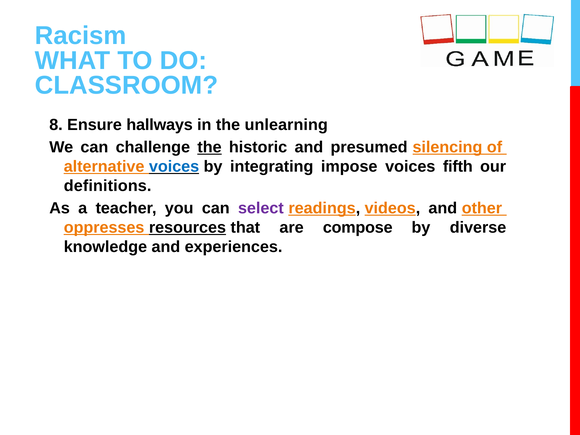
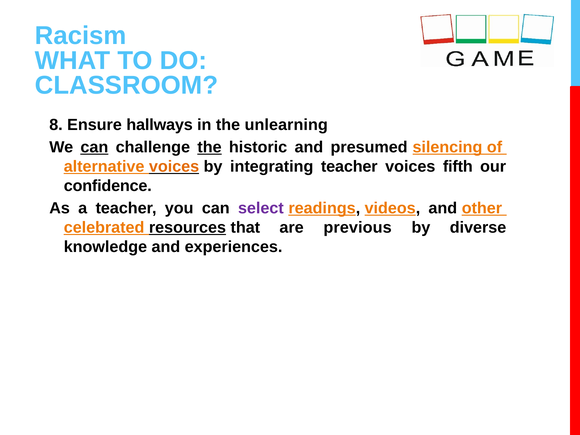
can at (94, 147) underline: none -> present
voices at (174, 167) colour: blue -> orange
integrating impose: impose -> teacher
definitions: definitions -> confidence
oppresses: oppresses -> celebrated
compose: compose -> previous
